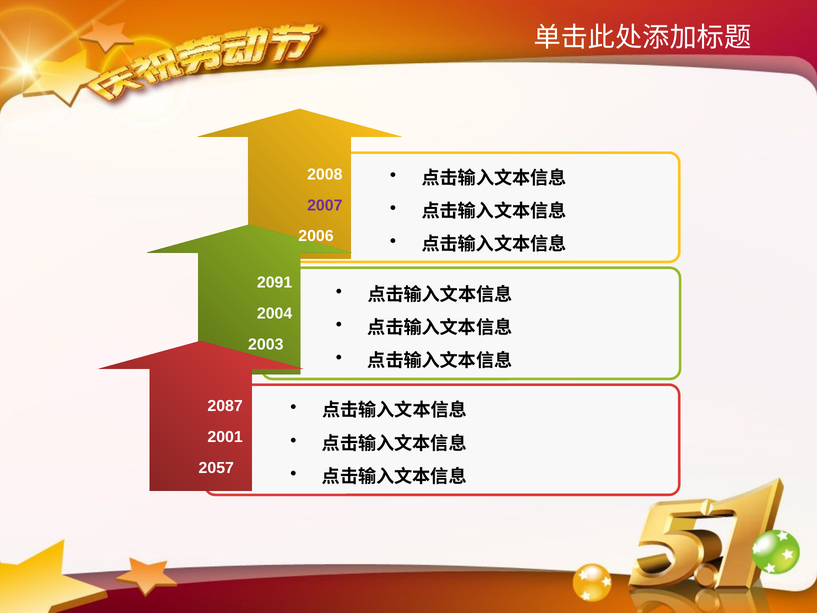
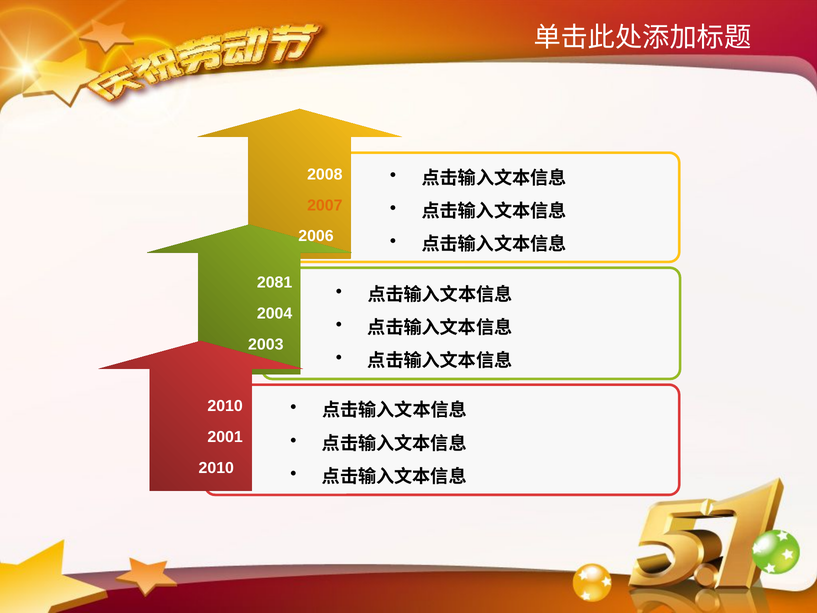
2007 colour: purple -> orange
2091: 2091 -> 2081
2087 at (225, 406): 2087 -> 2010
2057 at (216, 468): 2057 -> 2010
